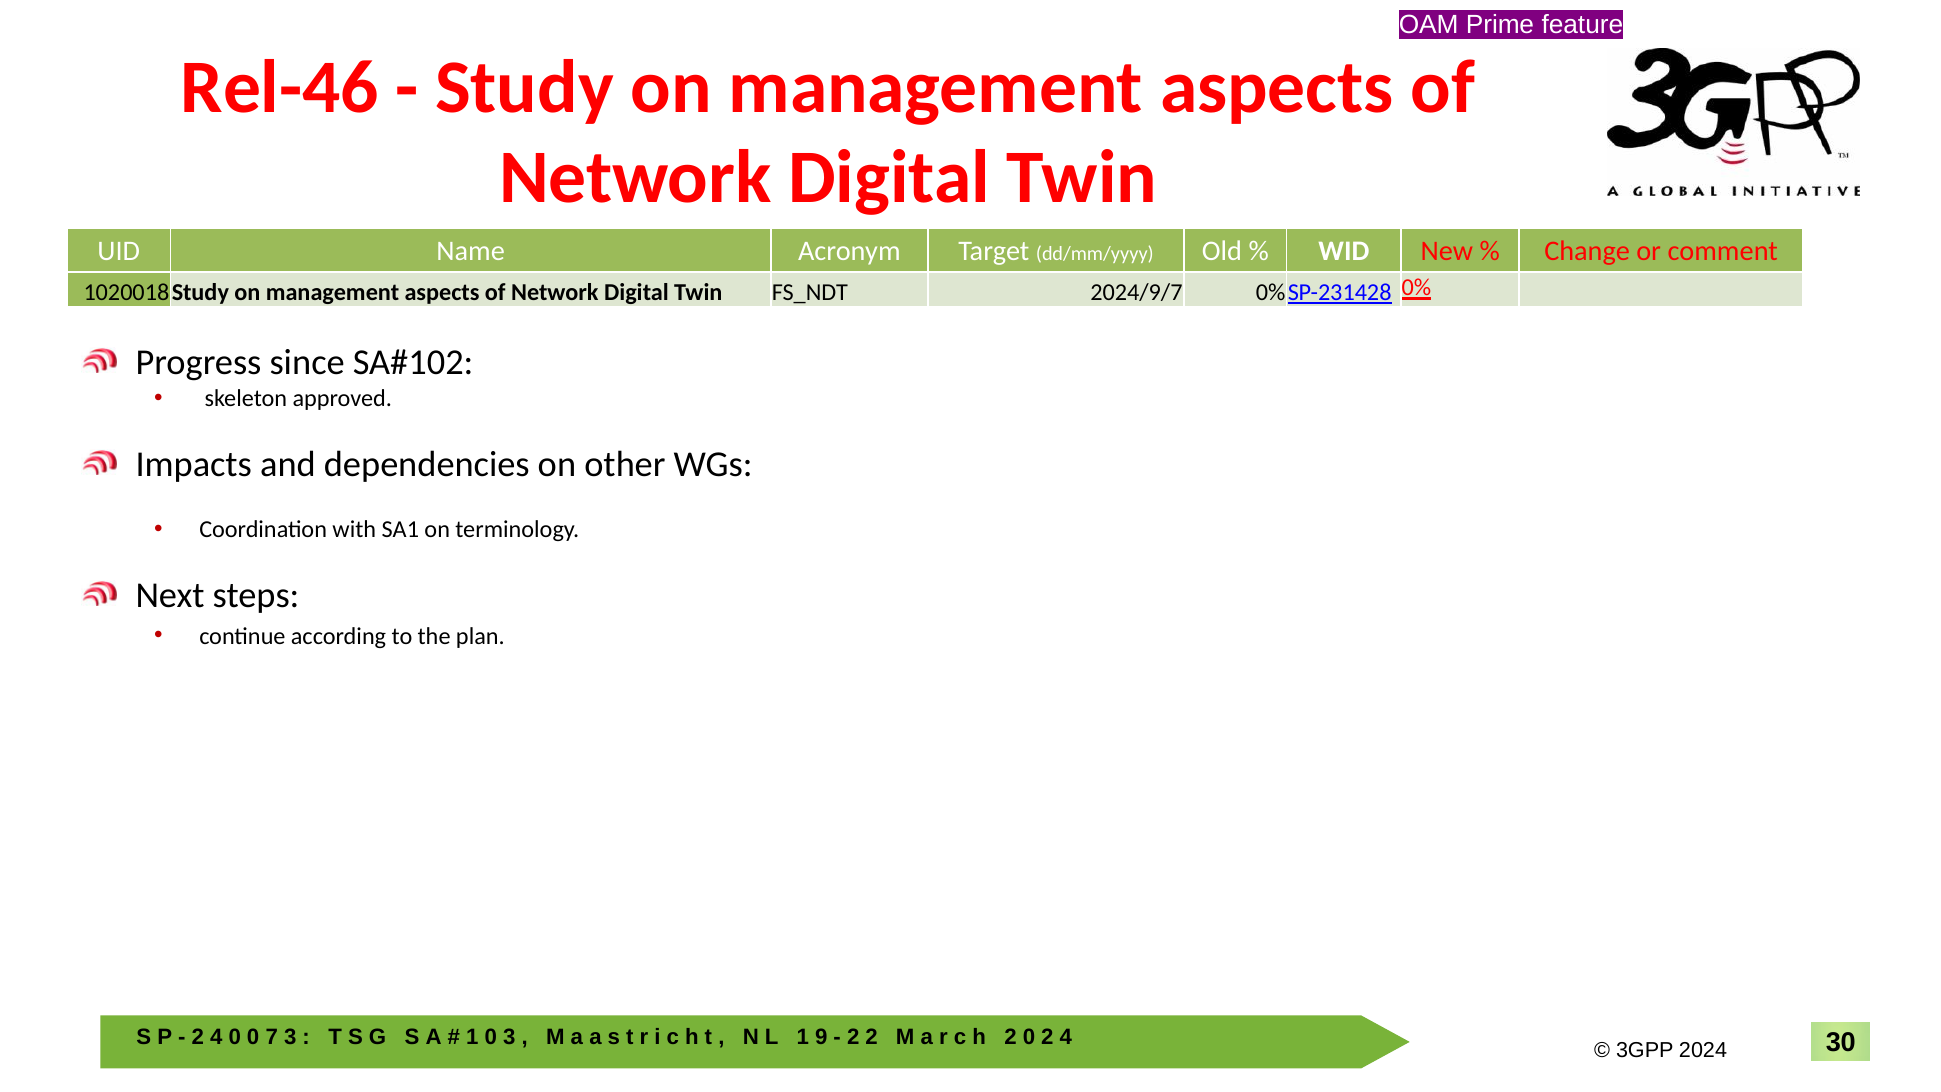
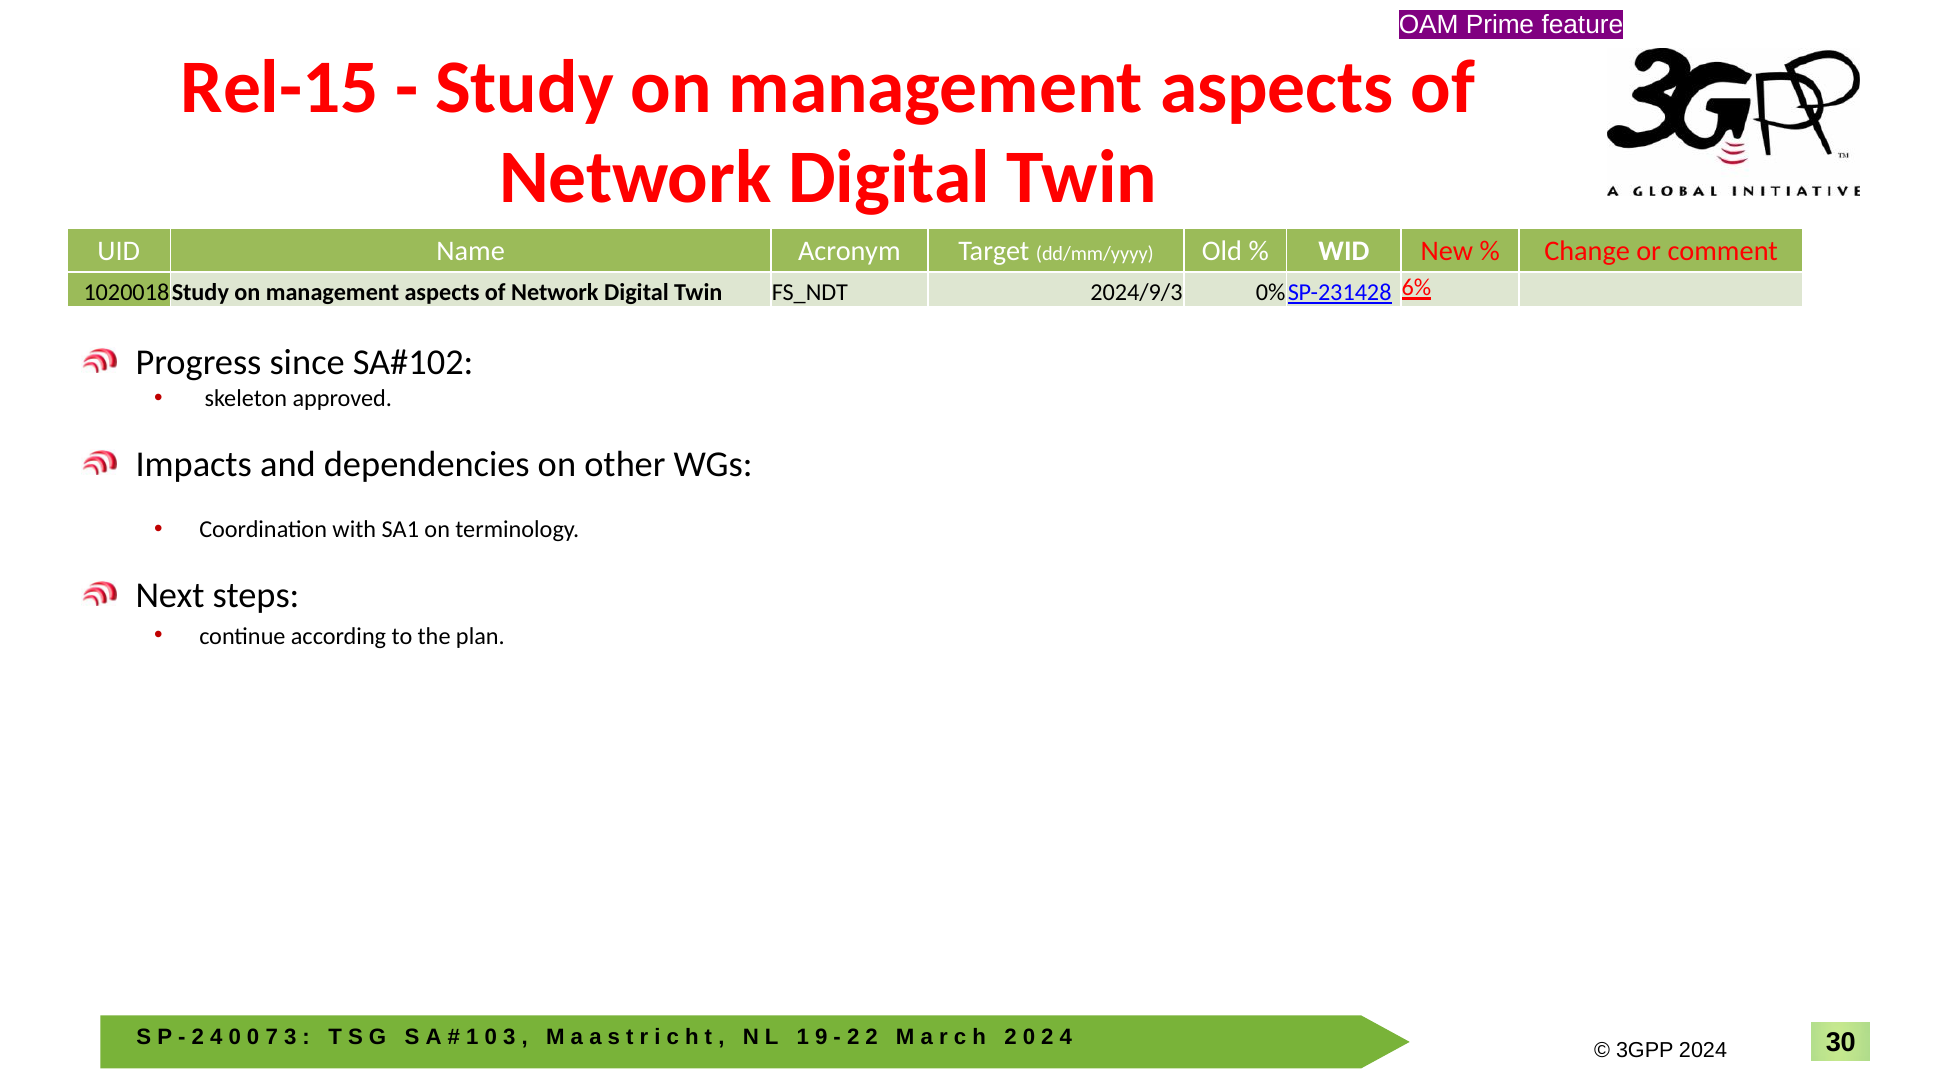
Rel-46: Rel-46 -> Rel-15
2024/9/7: 2024/9/7 -> 2024/9/3
0%: 0% -> 6%
